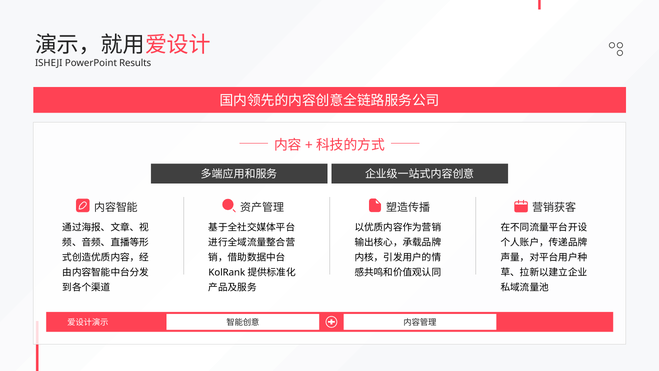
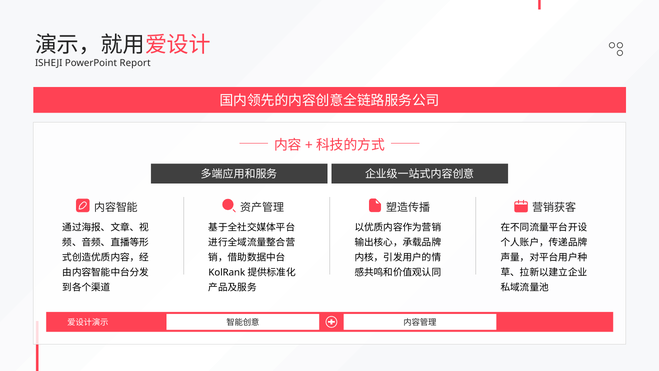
Results: Results -> Report
